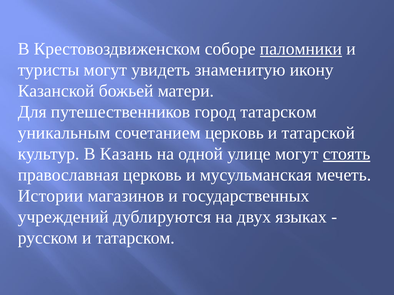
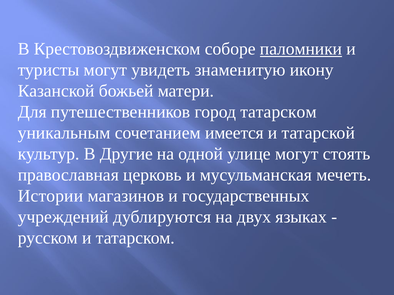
сочетанием церковь: церковь -> имеется
Казань: Казань -> Другие
стоять underline: present -> none
